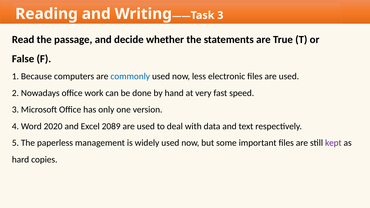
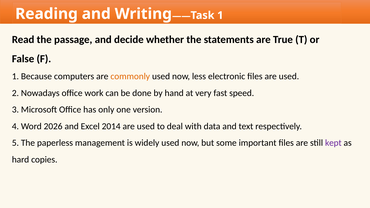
3 at (220, 15): 3 -> 1
commonly colour: blue -> orange
2020: 2020 -> 2026
2089: 2089 -> 2014
